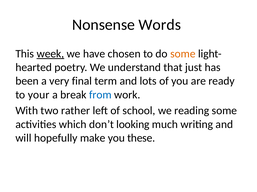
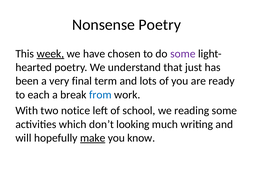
Nonsense Words: Words -> Poetry
some at (183, 54) colour: orange -> purple
your: your -> each
rather: rather -> notice
make underline: none -> present
these: these -> know
